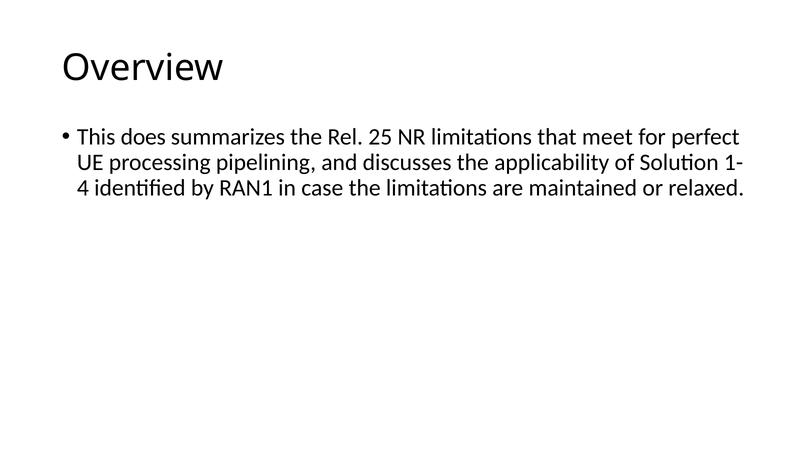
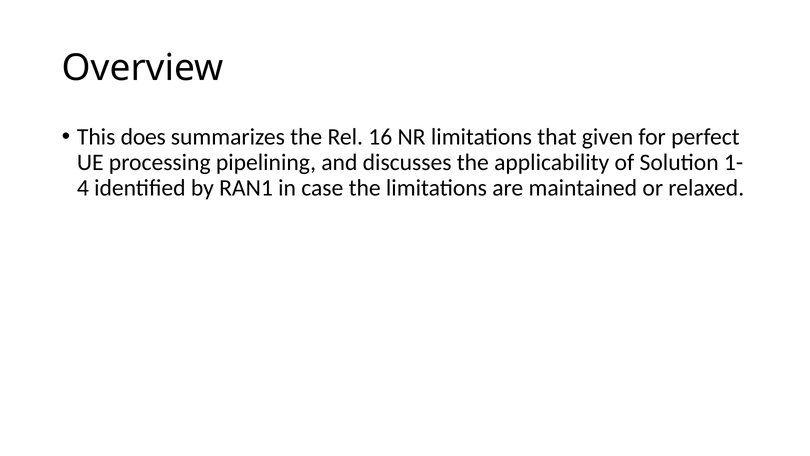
25: 25 -> 16
meet: meet -> given
